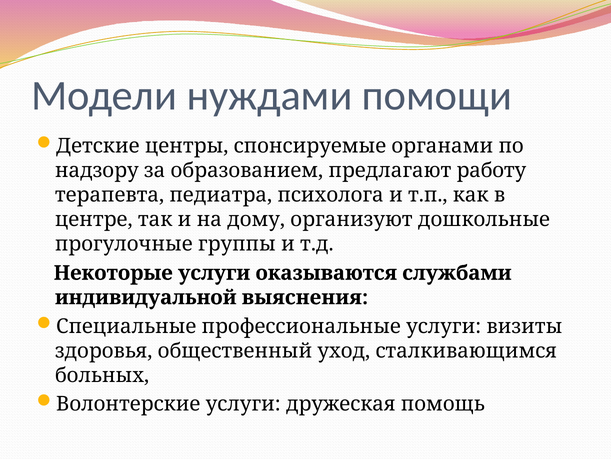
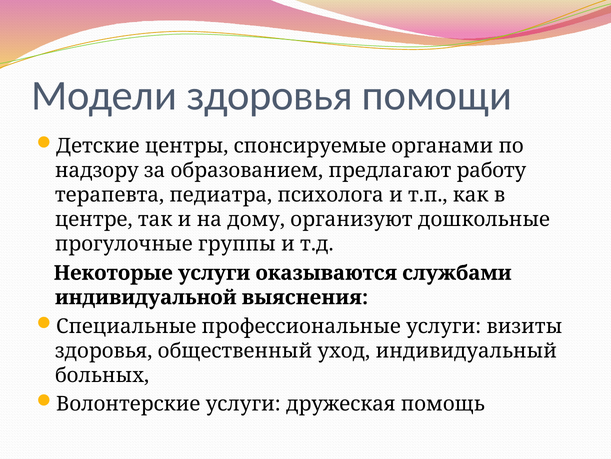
Модели нуждами: нуждами -> здоровья
сталкивающимся: сталкивающимся -> индивидуальный
